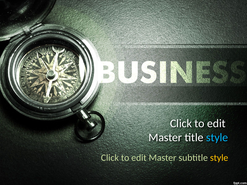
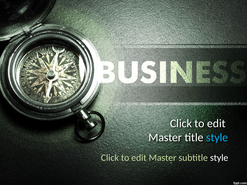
style at (219, 158) colour: yellow -> white
